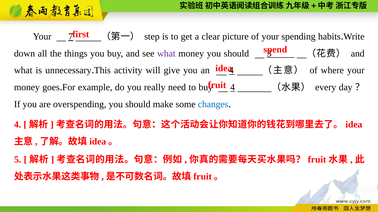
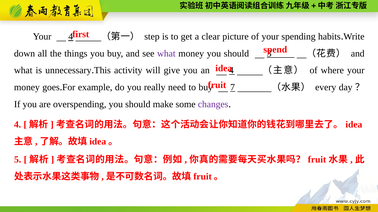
Your 7: 7 -> 4
buy 4: 4 -> 7
changes colour: blue -> purple
